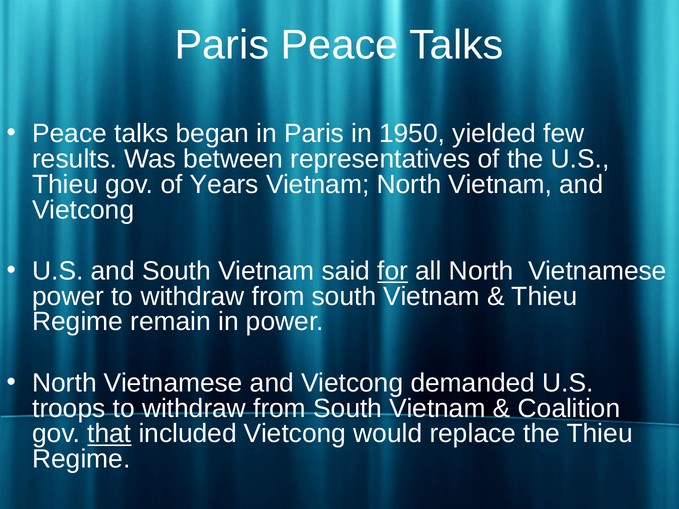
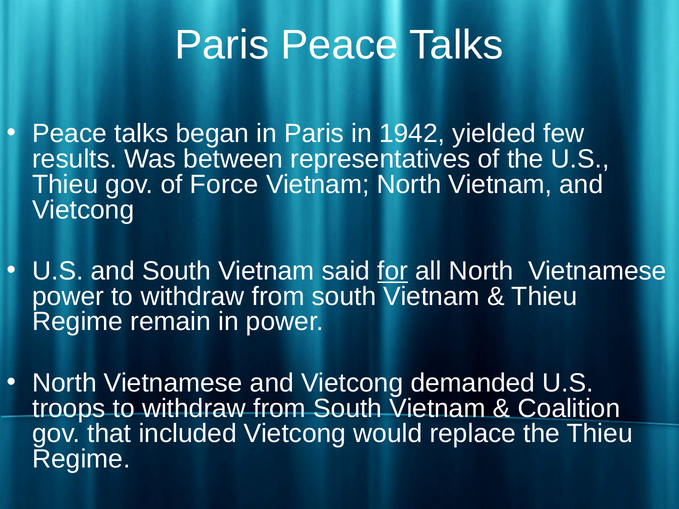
1950: 1950 -> 1942
Years: Years -> Force
that underline: present -> none
